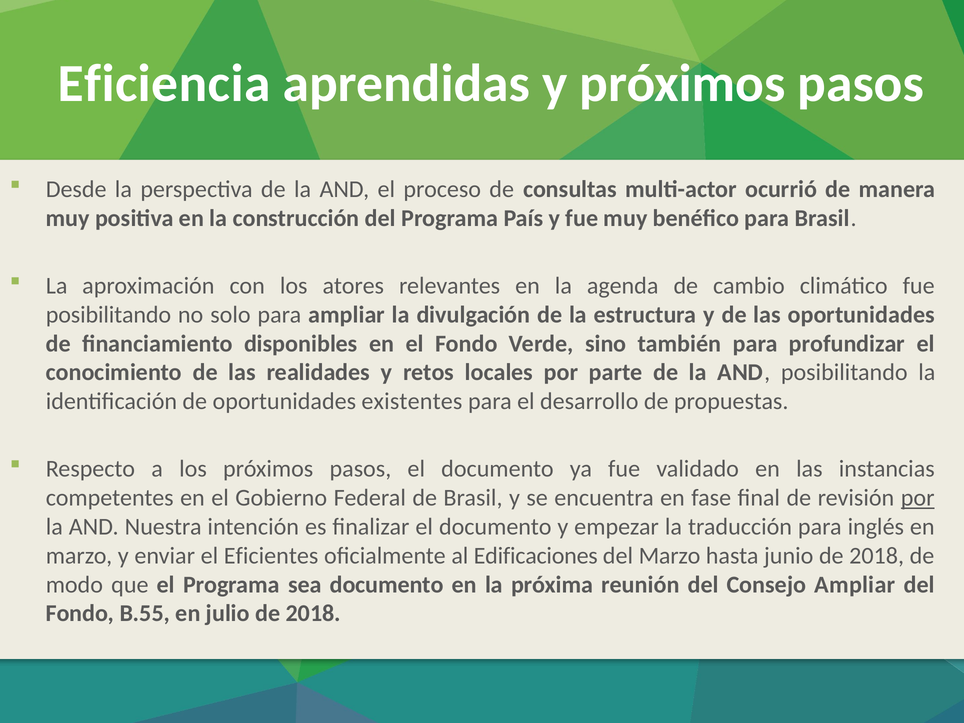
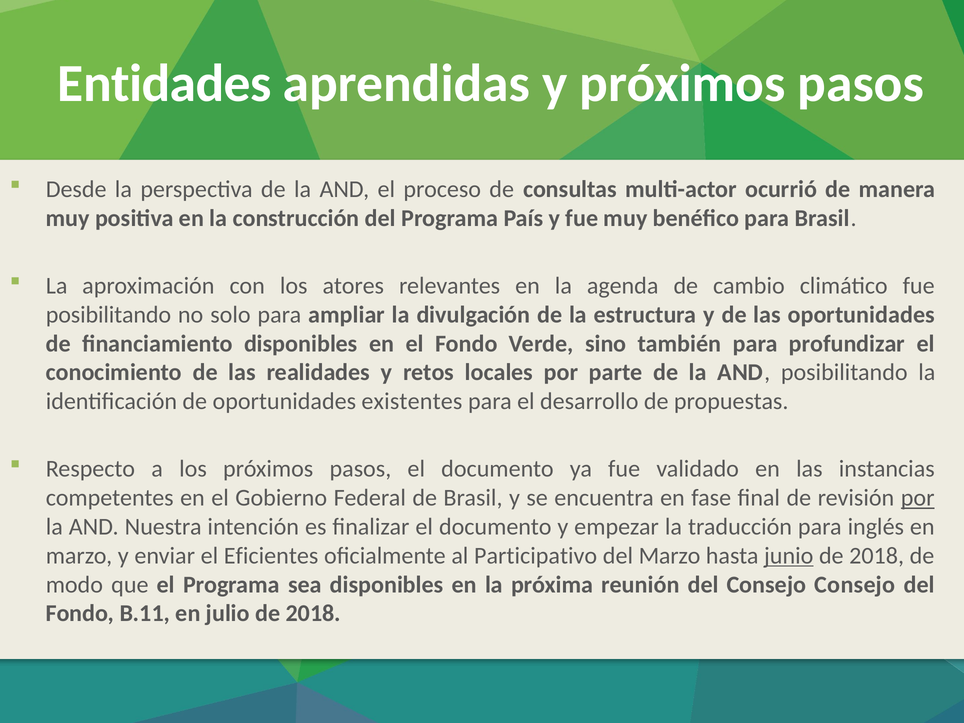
Eficiencia: Eficiencia -> Entidades
Edificaciones: Edificaciones -> Participativo
junio underline: none -> present
sea documento: documento -> disponibles
Consejo Ampliar: Ampliar -> Consejo
B.55: B.55 -> B.11
